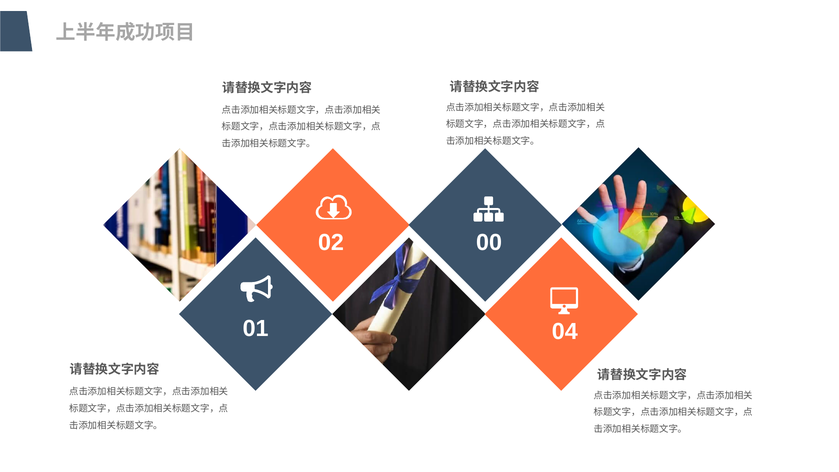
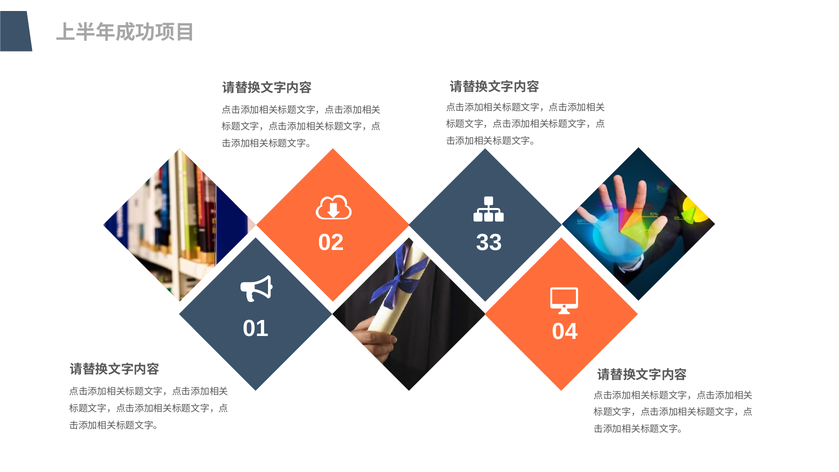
00: 00 -> 33
